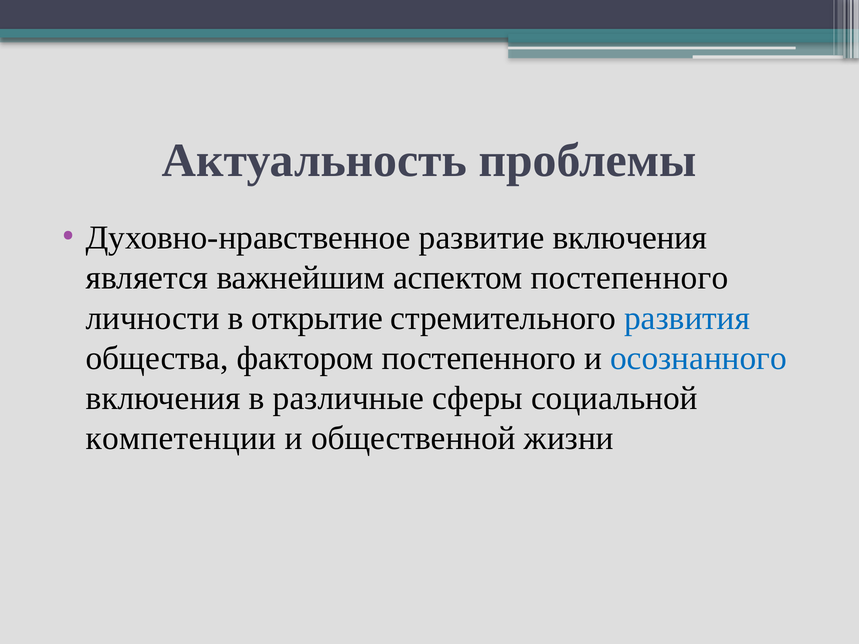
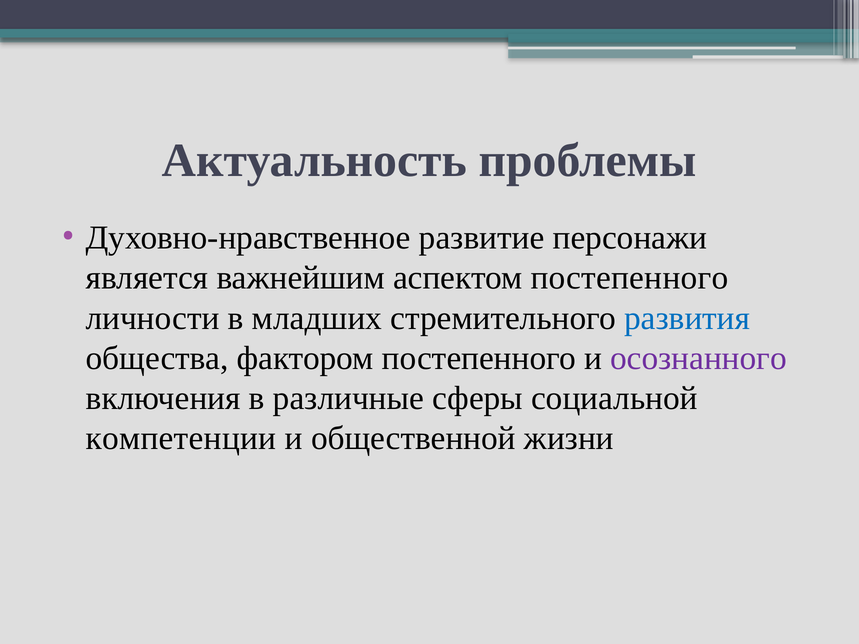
развитие включения: включения -> персонажи
открытие: открытие -> младших
осознанного colour: blue -> purple
